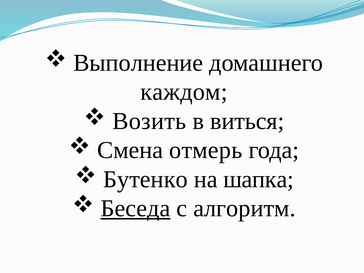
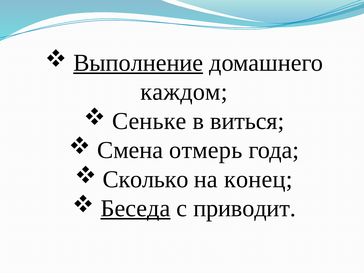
Выполнение underline: none -> present
Возить: Возить -> Сеньке
Бутенко: Бутенко -> Сколько
шапка: шапка -> конец
алгоритм: алгоритм -> приводит
